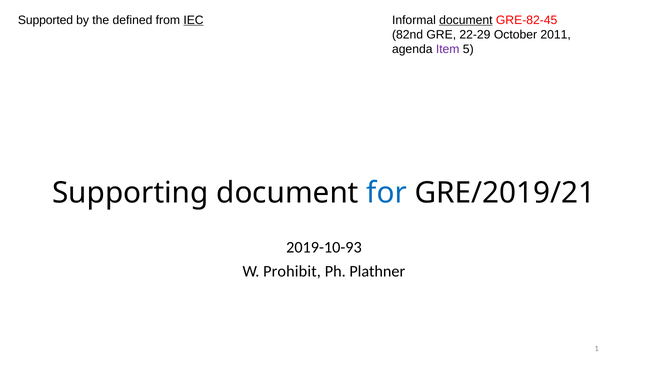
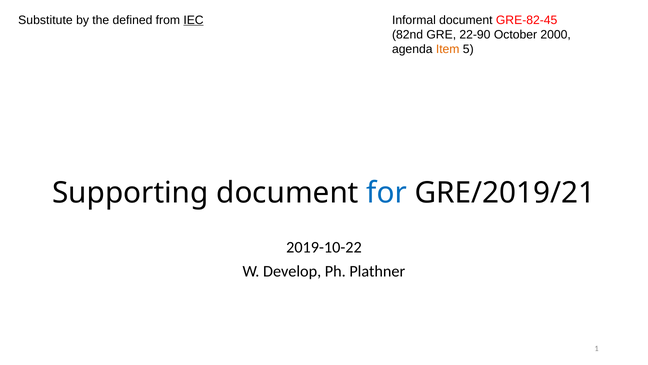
Supported: Supported -> Substitute
document at (466, 20) underline: present -> none
22-29: 22-29 -> 22-90
2011: 2011 -> 2000
Item colour: purple -> orange
2019-10-93: 2019-10-93 -> 2019-10-22
Prohibit: Prohibit -> Develop
